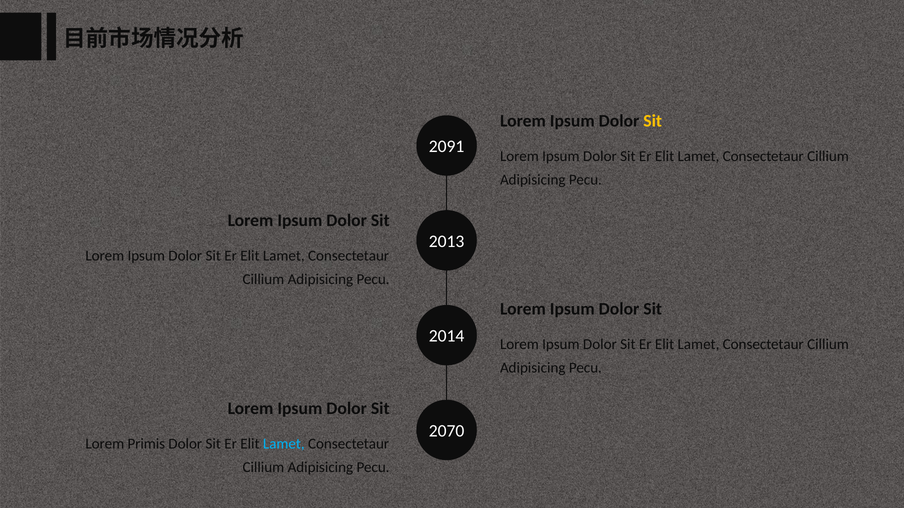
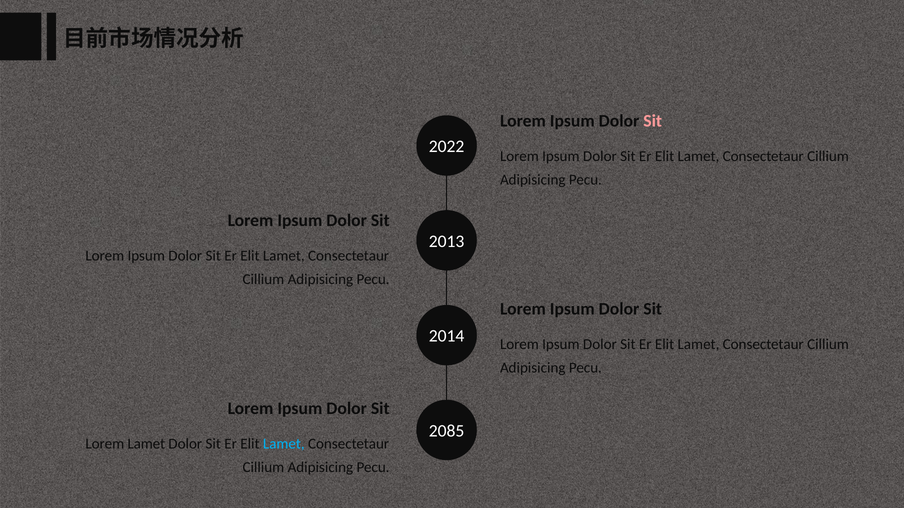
Sit at (653, 121) colour: yellow -> pink
2091: 2091 -> 2022
2070: 2070 -> 2085
Lorem Primis: Primis -> Lamet
